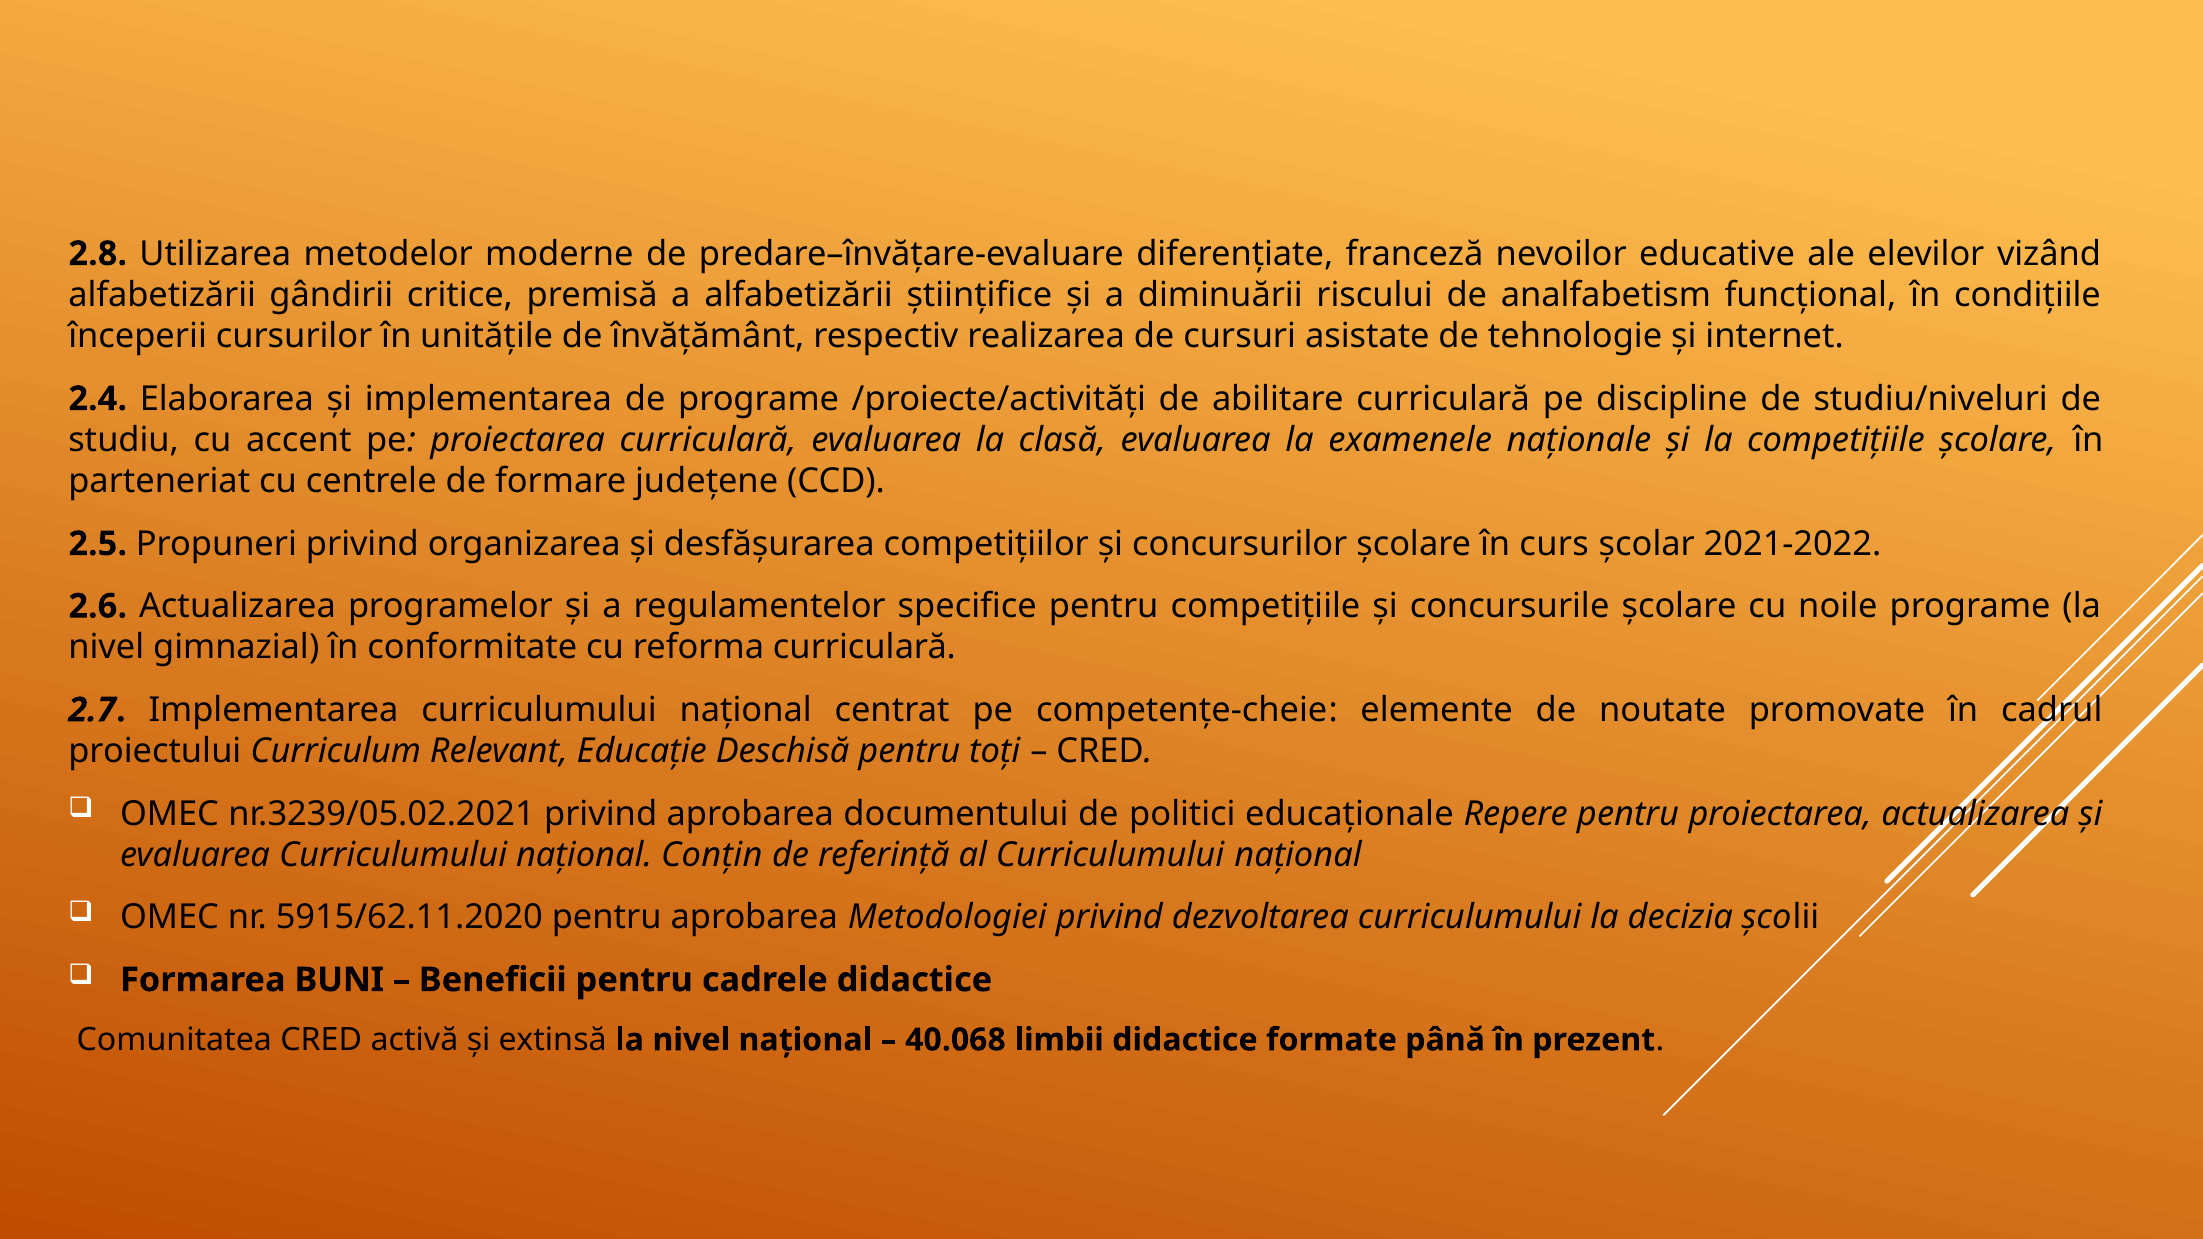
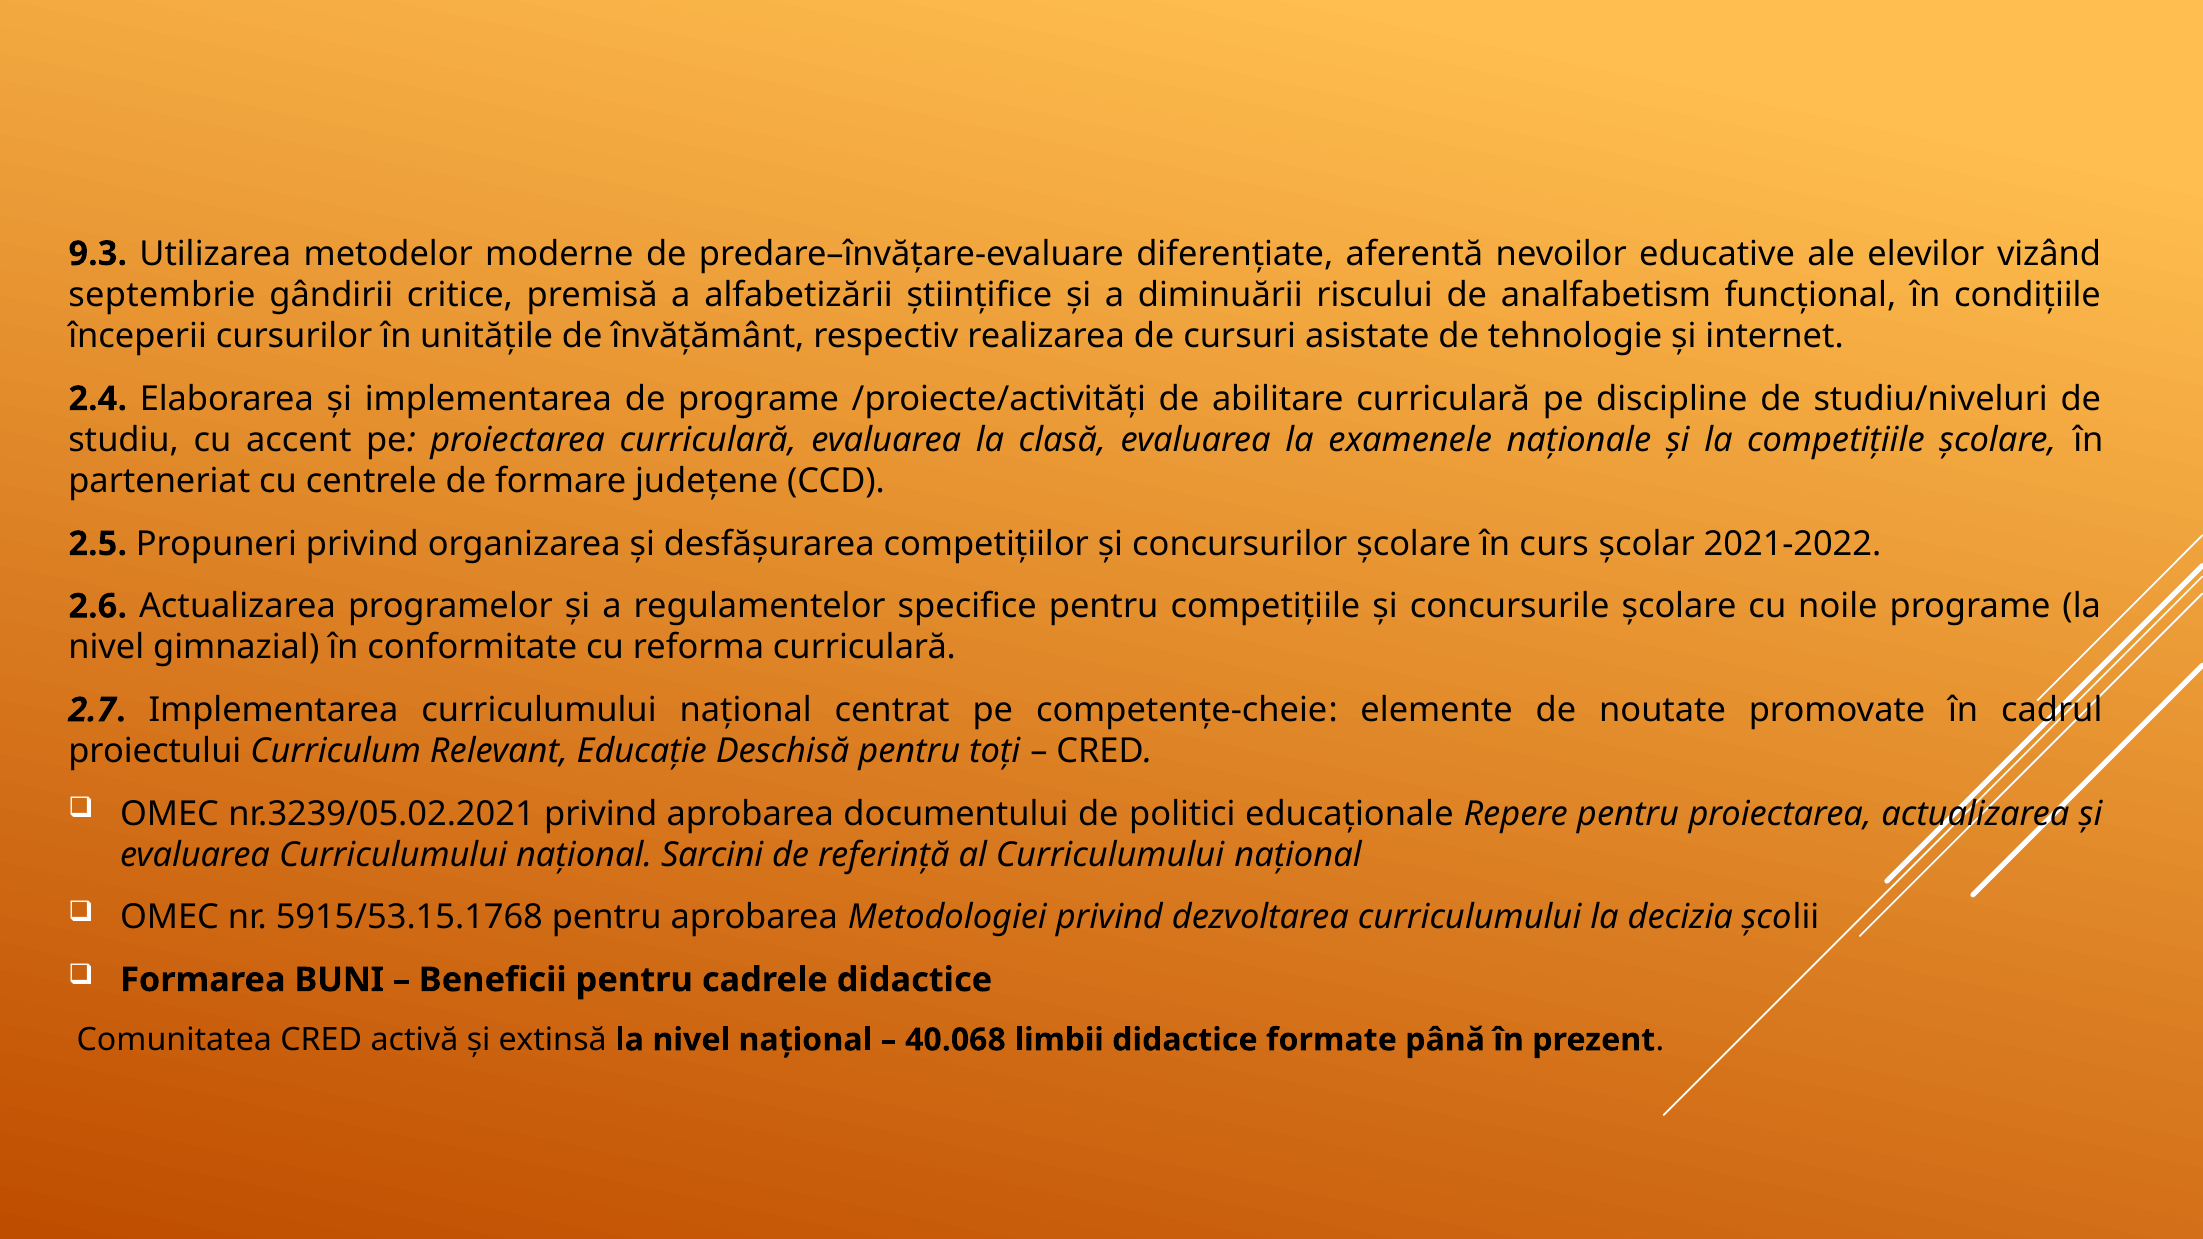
2.8: 2.8 -> 9.3
franceză: franceză -> aferentă
alfabetizării at (162, 295): alfabetizării -> septembrie
Conțin: Conțin -> Sarcini
5915/62.11.2020: 5915/62.11.2020 -> 5915/53.15.1768
